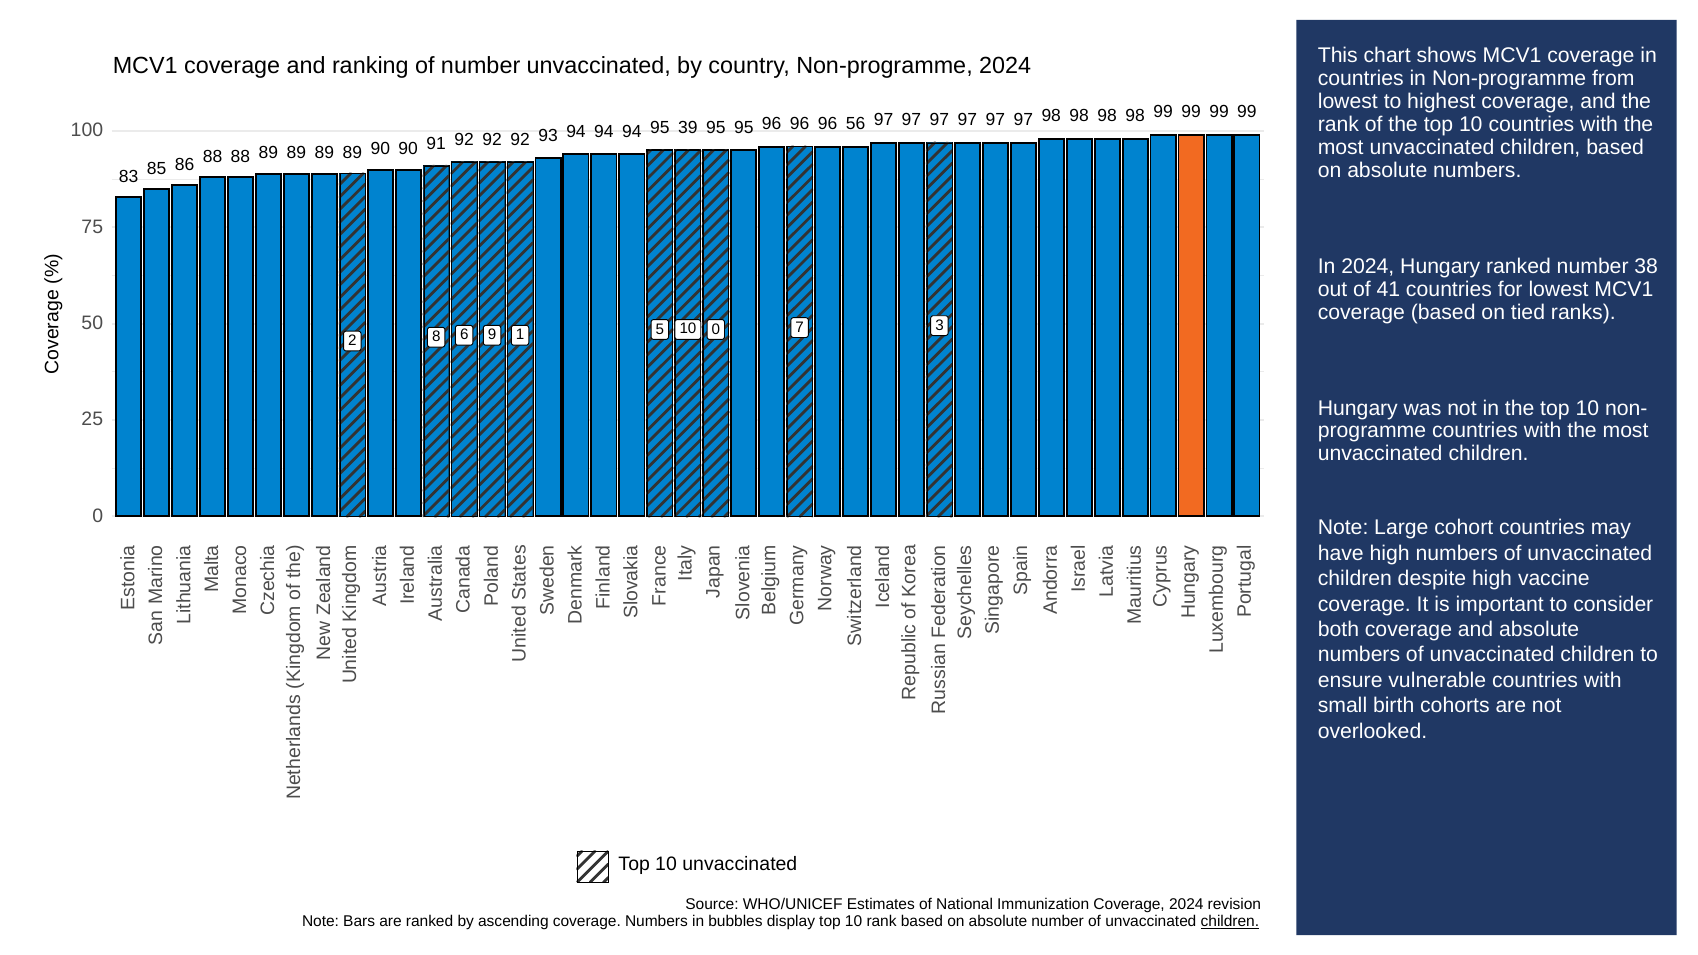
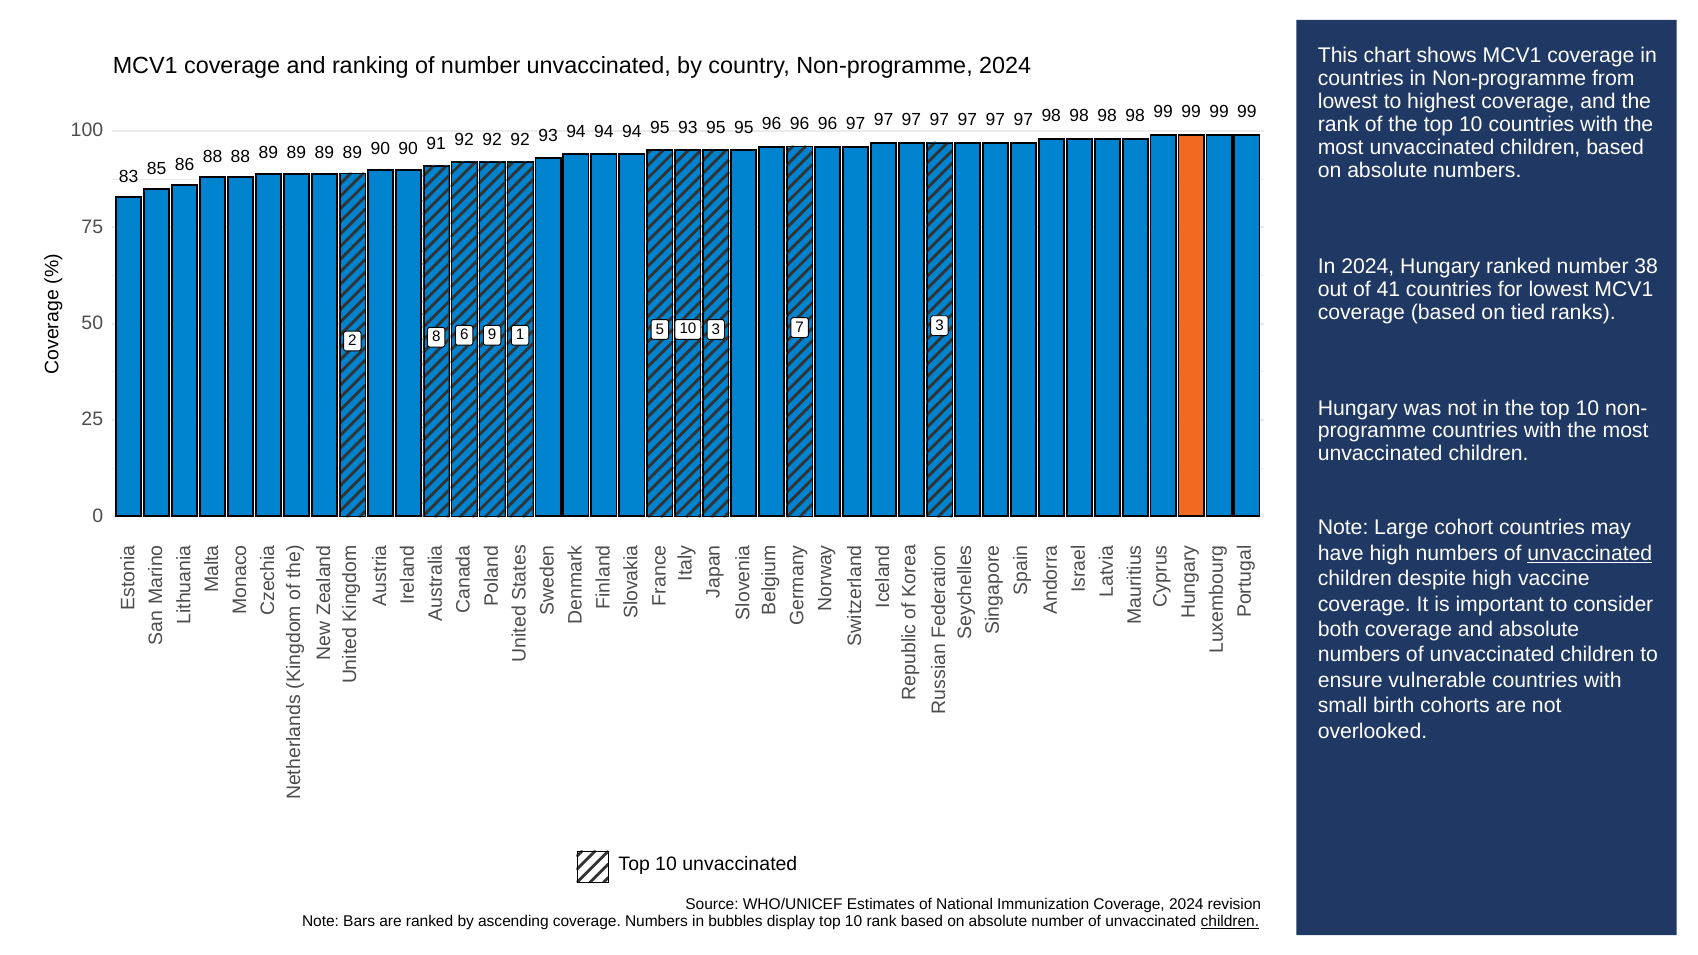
56 at (856, 124): 56 -> 97
95 39: 39 -> 93
9 0: 0 -> 3
unvaccinated at (1590, 553) underline: none -> present
